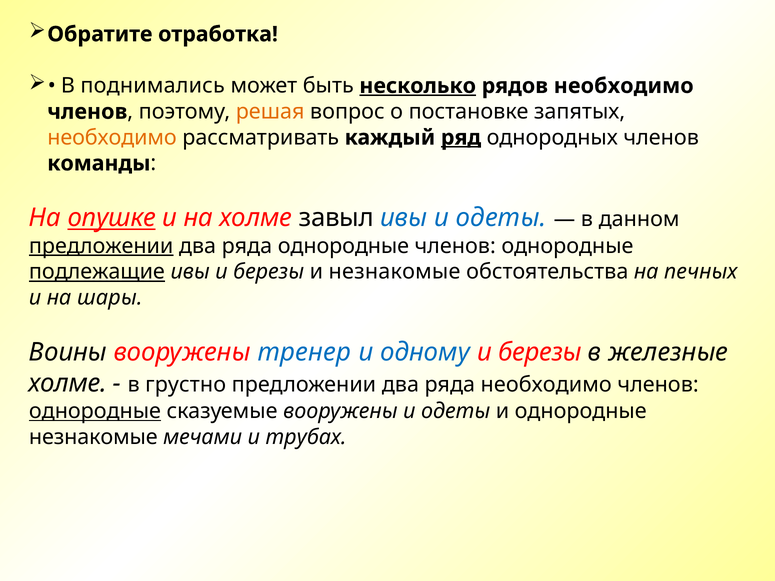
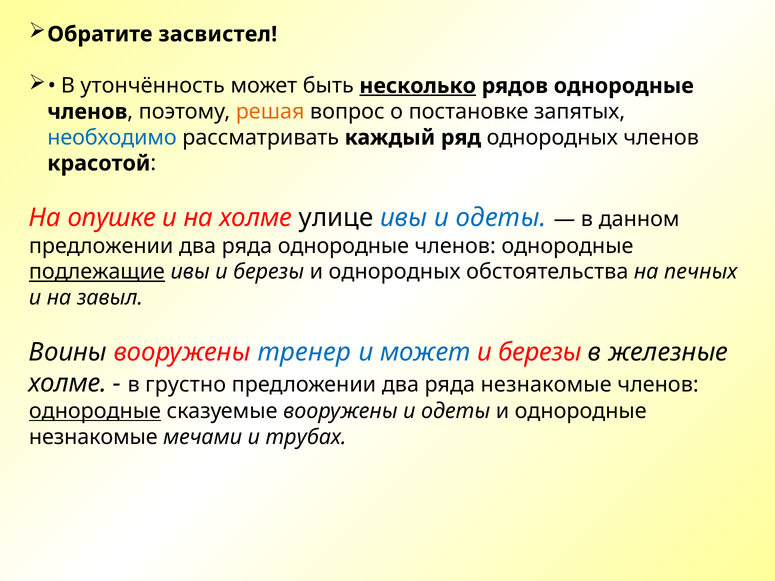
отработка: отработка -> засвистел
поднимались: поднимались -> утончённость
рядов необходимо: необходимо -> однородные
необходимо at (112, 138) colour: orange -> blue
ряд underline: present -> none
команды: команды -> красотой
опушке underline: present -> none
завыл: завыл -> улице
предложении at (101, 246) underline: present -> none
и незнакомые: незнакомые -> однородных
шары: шары -> завыл
и одному: одному -> может
ряда необходимо: необходимо -> незнакомые
